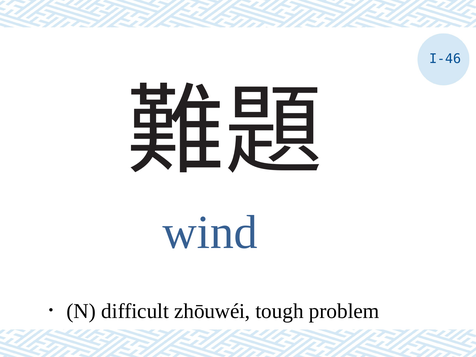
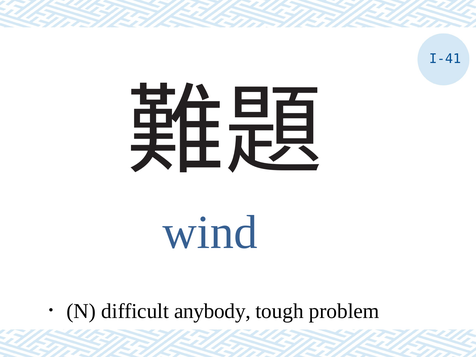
I-46: I-46 -> I-41
zhōuwéi: zhōuwéi -> anybody
